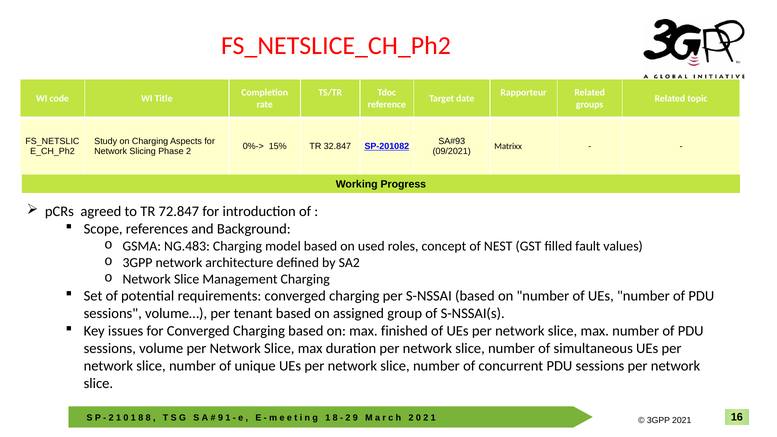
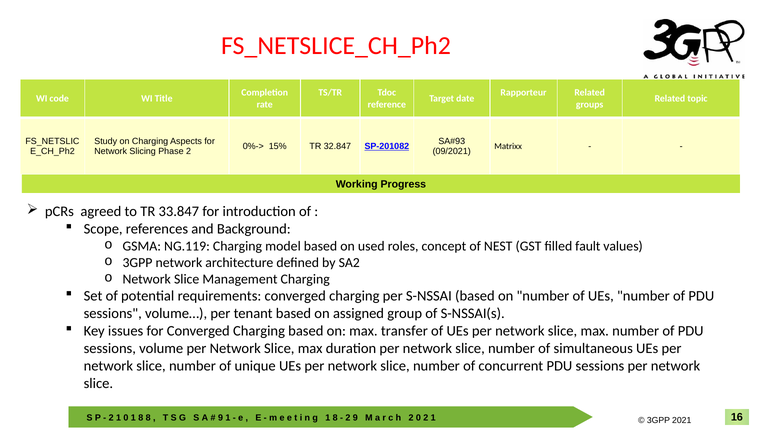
72.847: 72.847 -> 33.847
NG.483: NG.483 -> NG.119
finished: finished -> transfer
